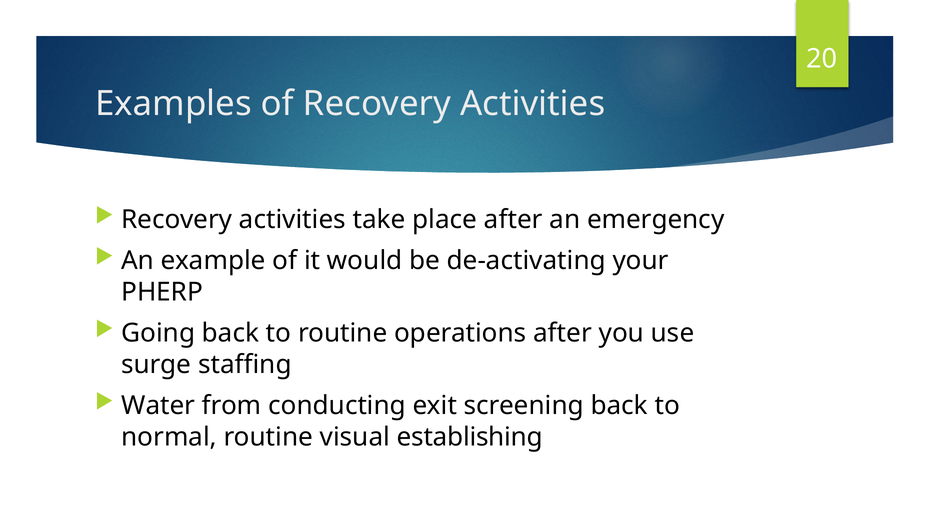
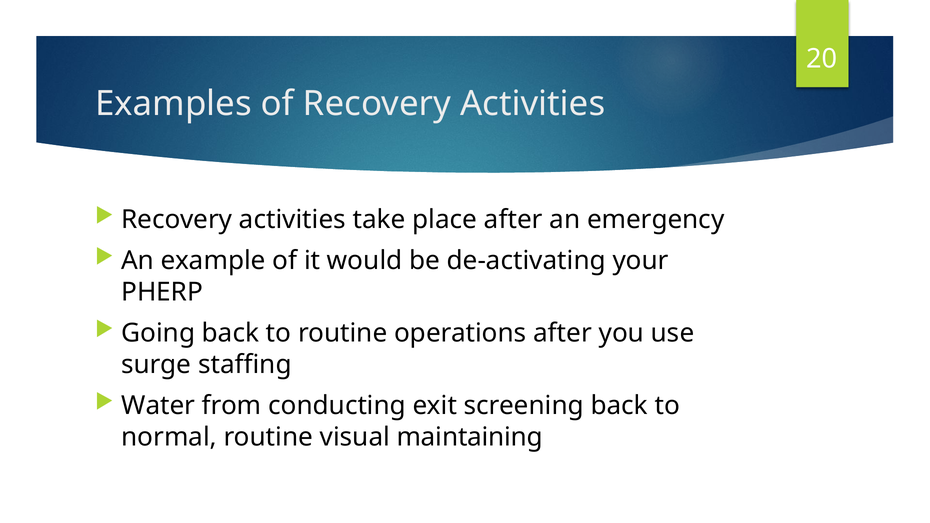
establishing: establishing -> maintaining
